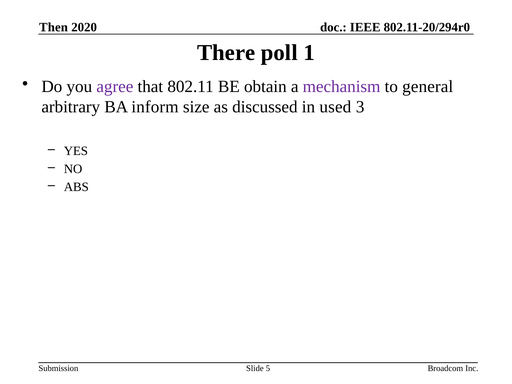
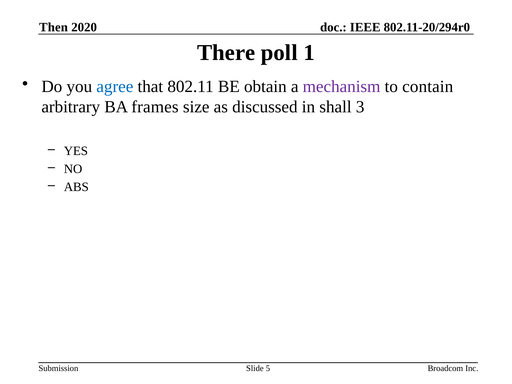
agree colour: purple -> blue
general: general -> contain
inform: inform -> frames
used: used -> shall
